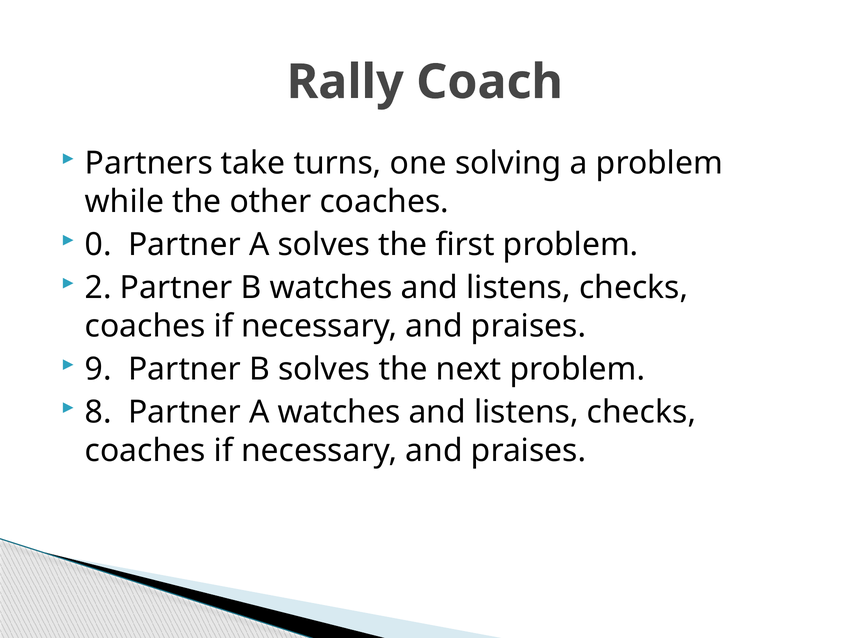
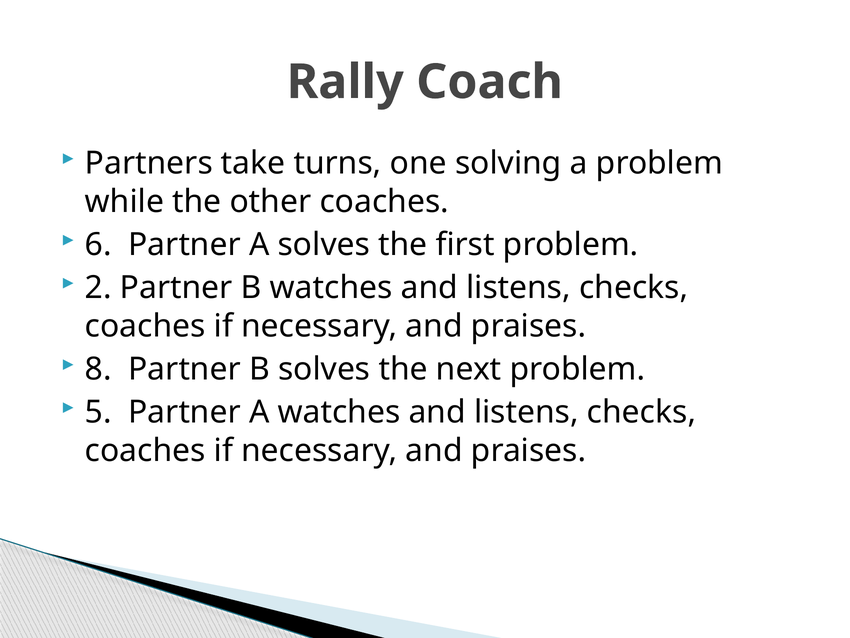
0: 0 -> 6
9: 9 -> 8
8: 8 -> 5
